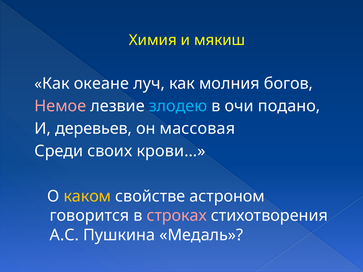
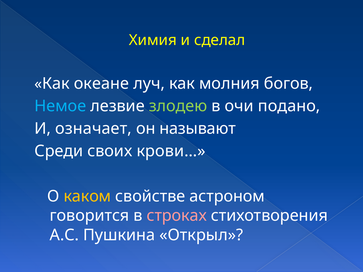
мякиш: мякиш -> сделал
Немое colour: pink -> light blue
злодею colour: light blue -> light green
деревьев: деревьев -> означает
массовая: массовая -> называют
Медаль: Медаль -> Открыл
